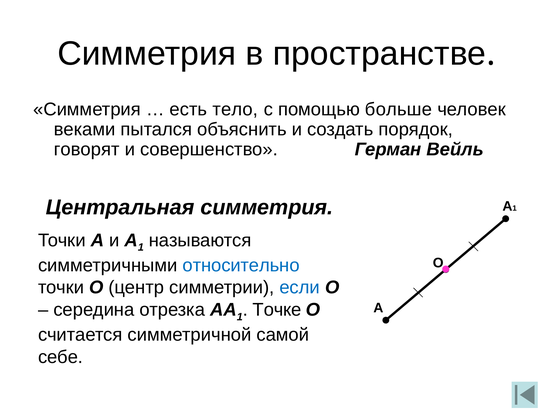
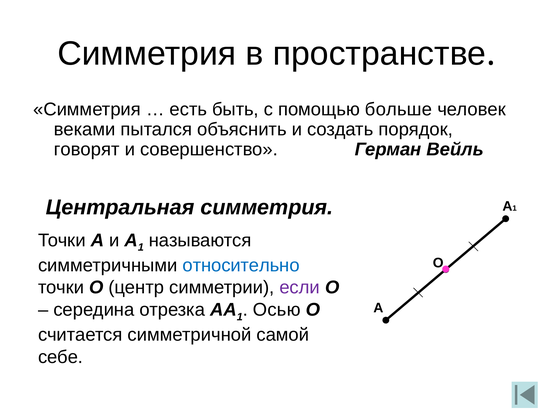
тело: тело -> быть
если colour: blue -> purple
Точке: Точке -> Осью
